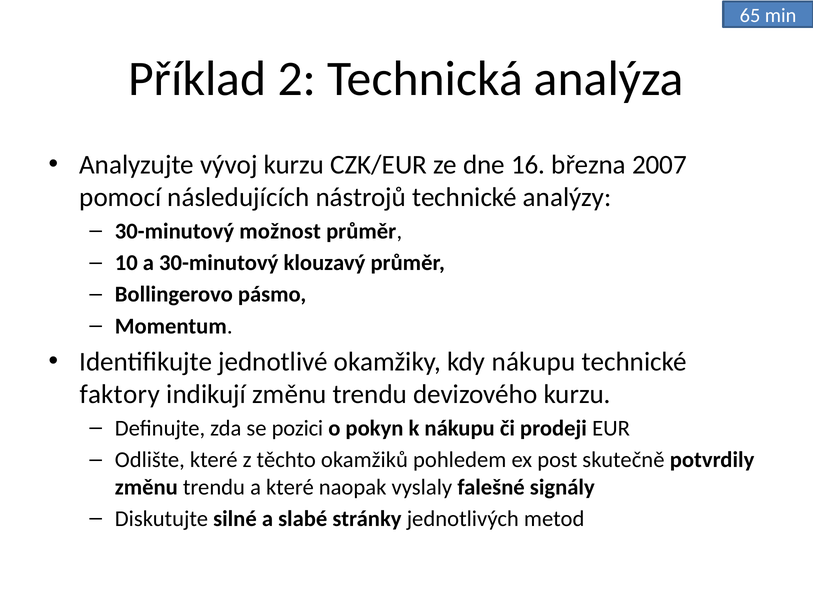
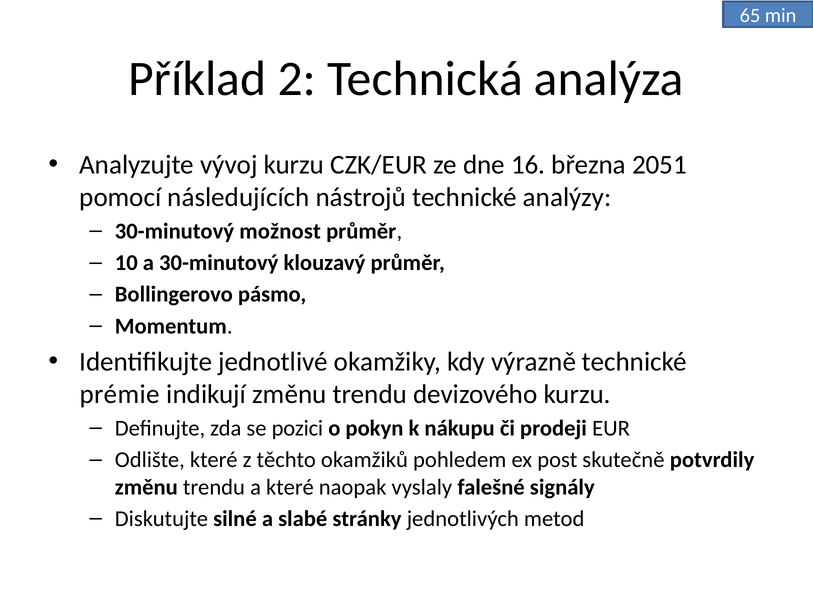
2007: 2007 -> 2051
kdy nákupu: nákupu -> výrazně
faktory: faktory -> prémie
